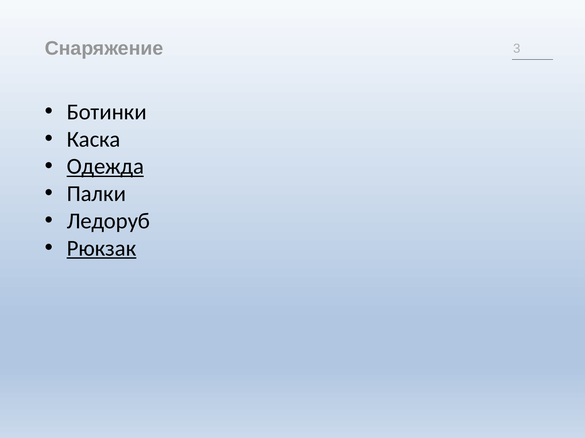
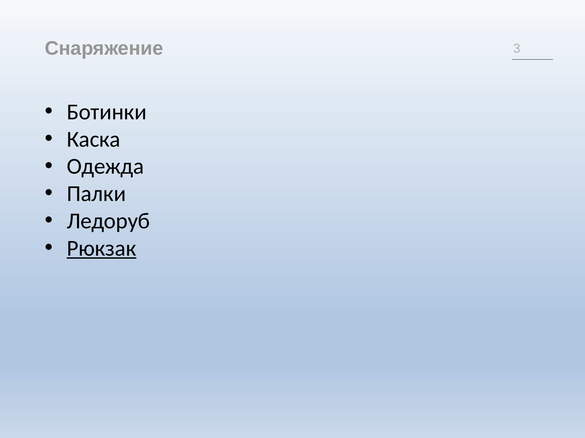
Одежда underline: present -> none
